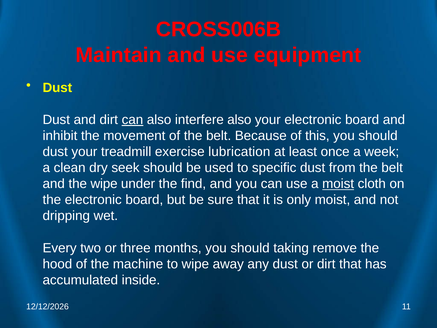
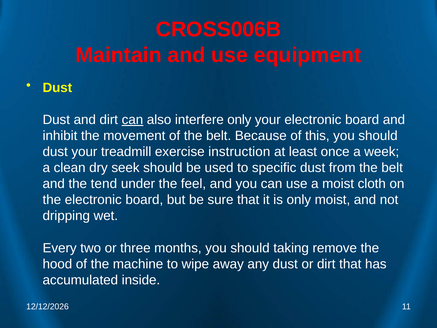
interfere also: also -> only
lubrication: lubrication -> instruction
the wipe: wipe -> tend
find: find -> feel
moist at (338, 184) underline: present -> none
